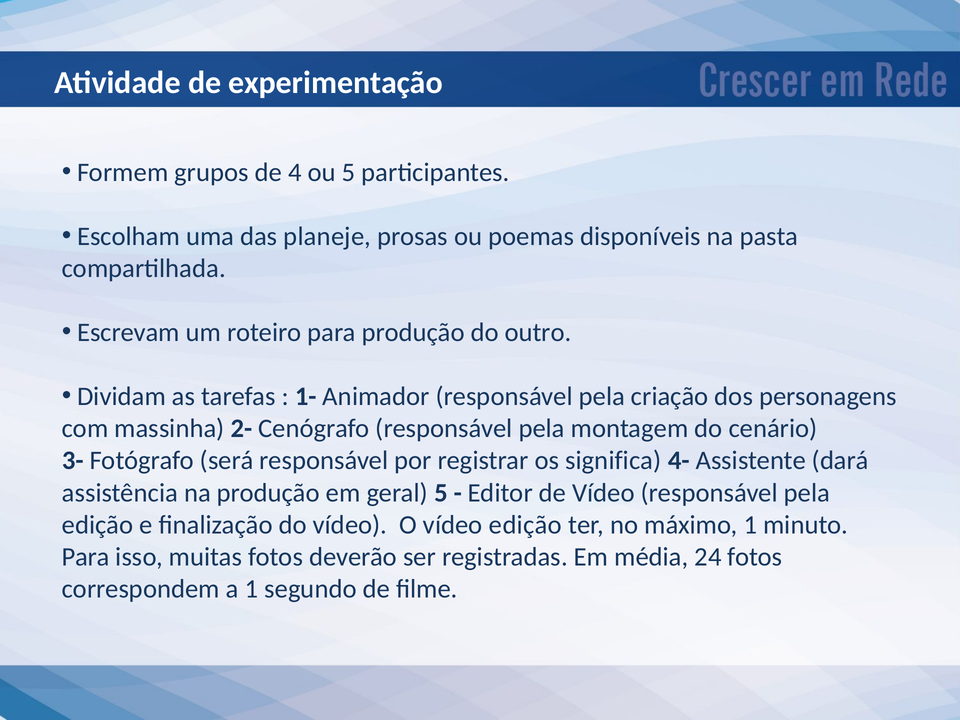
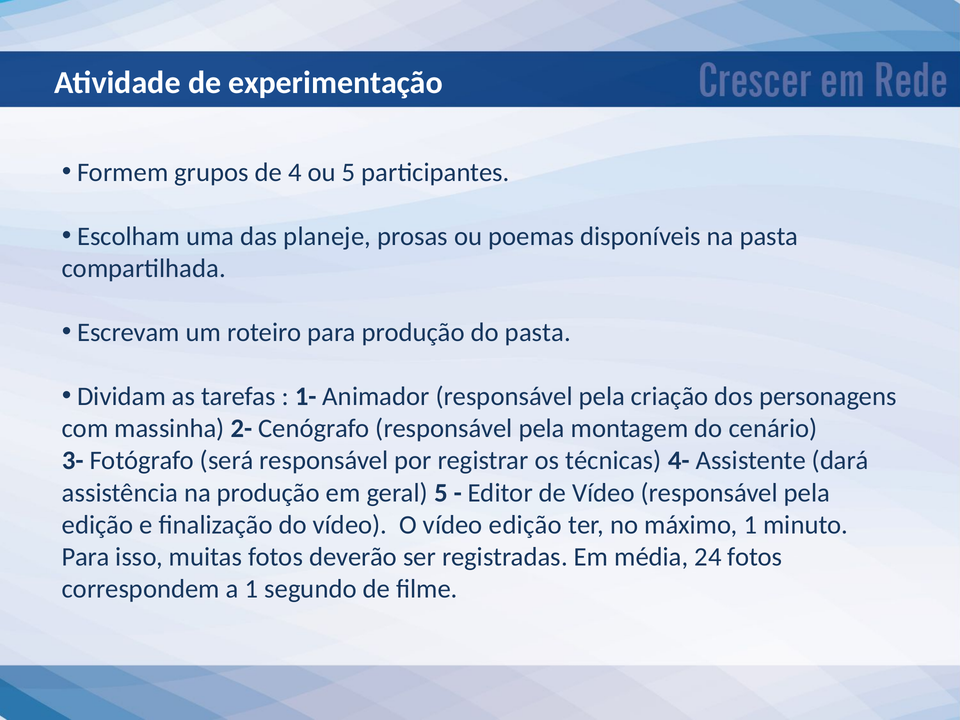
do outro: outro -> pasta
significa: significa -> técnicas
